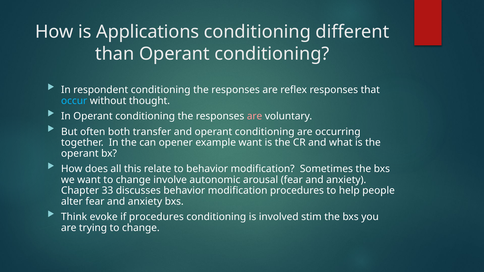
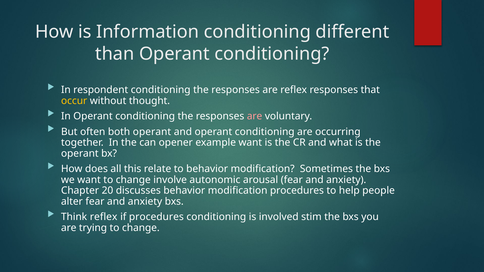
Applications: Applications -> Information
occur colour: light blue -> yellow
both transfer: transfer -> operant
33: 33 -> 20
Think evoke: evoke -> reflex
